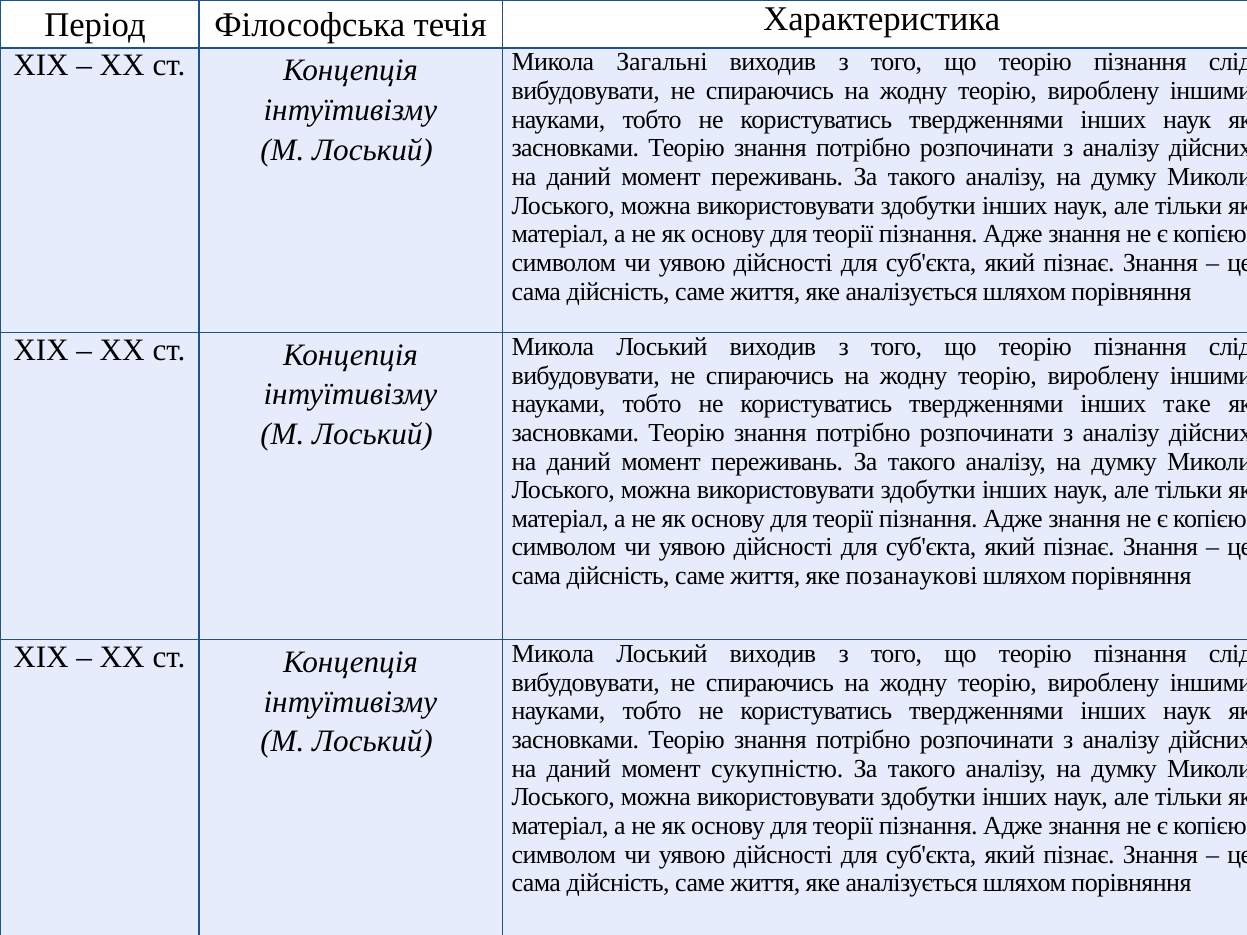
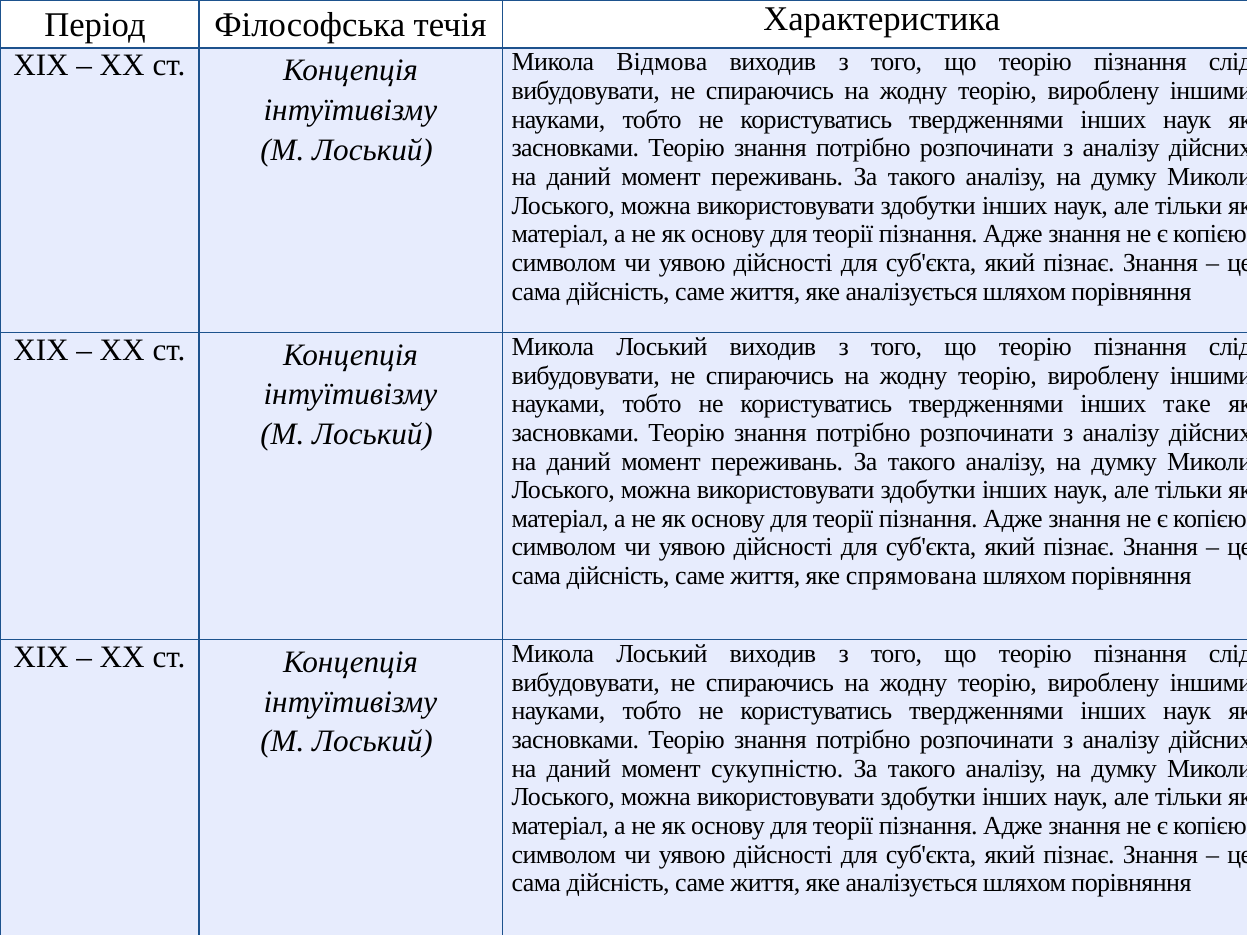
Загальні: Загальні -> Відмова
позанаукові: позанаукові -> спрямована
